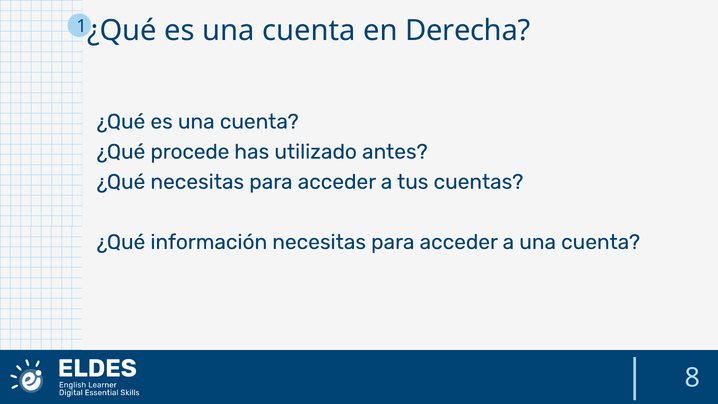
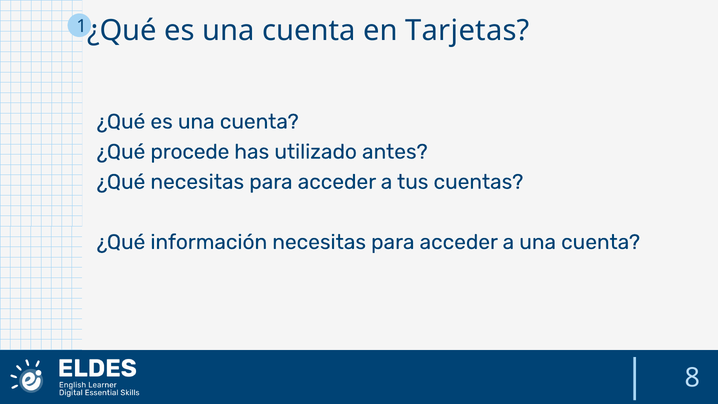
Derecha: Derecha -> Tarjetas
